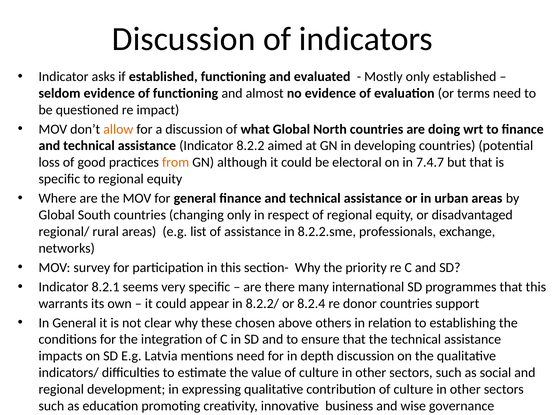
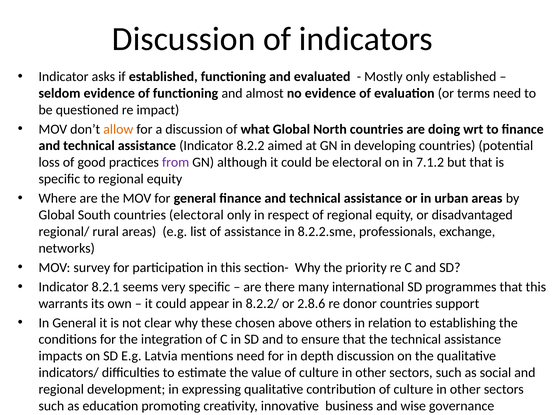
from colour: orange -> purple
7.4.7: 7.4.7 -> 7.1.2
countries changing: changing -> electoral
8.2.4: 8.2.4 -> 2.8.6
